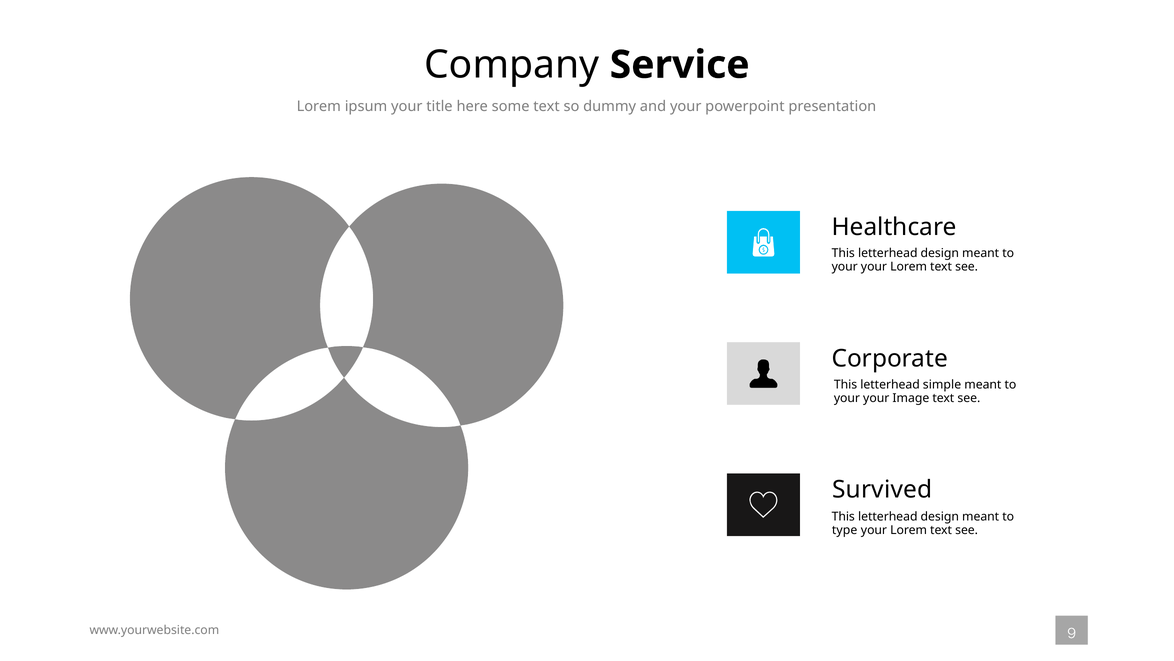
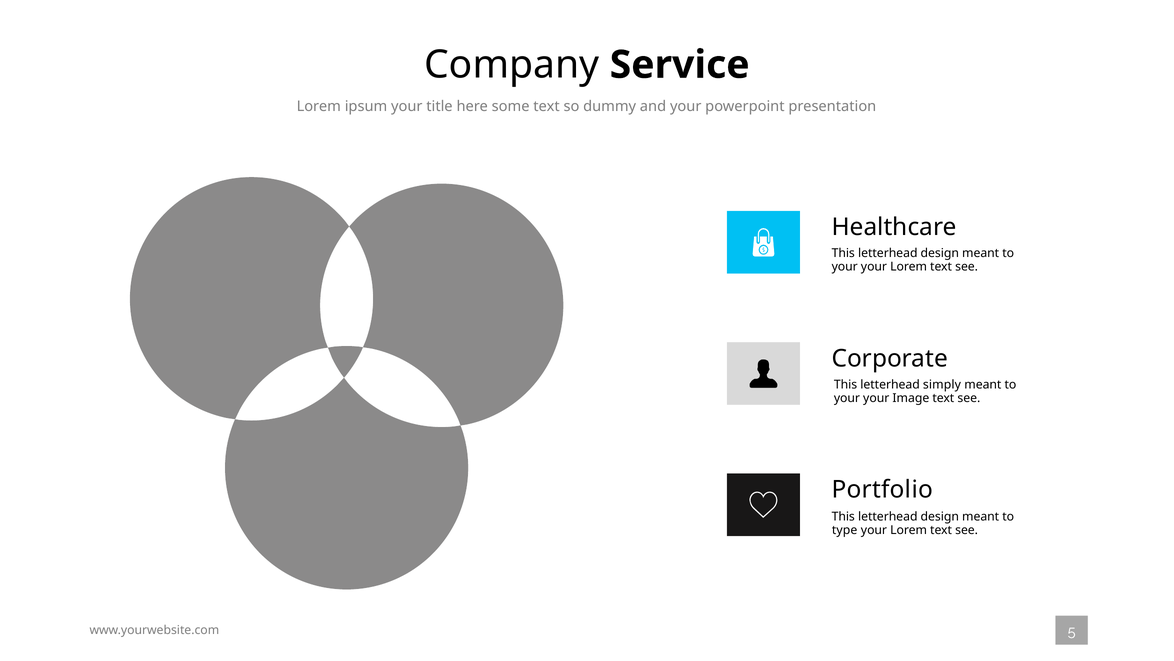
simple: simple -> simply
Survived: Survived -> Portfolio
9: 9 -> 5
